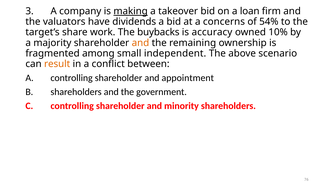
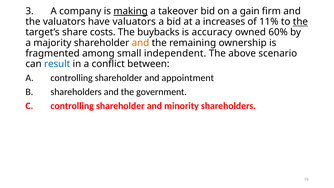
loan: loan -> gain
have dividends: dividends -> valuators
concerns: concerns -> increases
54%: 54% -> 11%
the at (300, 22) underline: none -> present
work: work -> costs
10%: 10% -> 60%
result colour: orange -> blue
